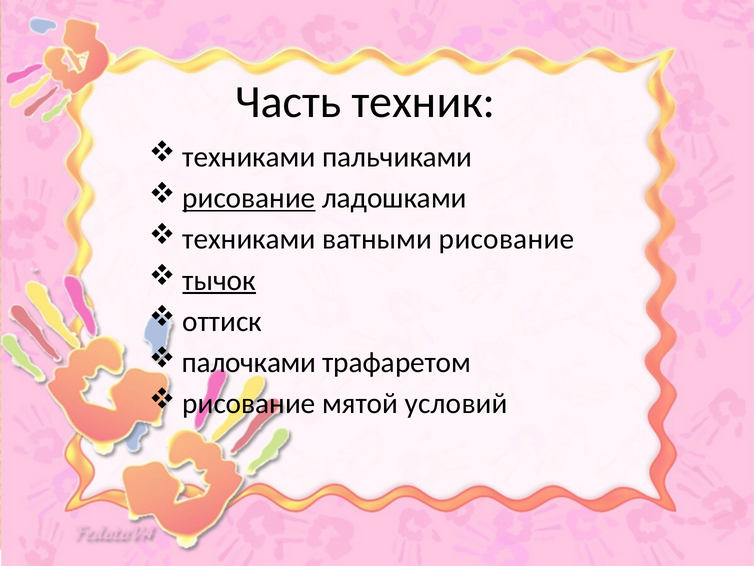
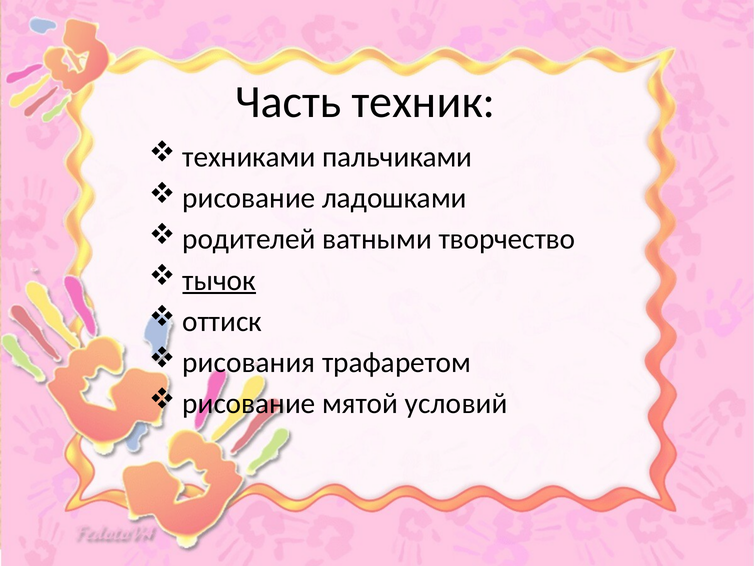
рисование at (249, 198) underline: present -> none
техниками at (249, 239): техниками -> родителей
ватными рисование: рисование -> творчество
палочками: палочками -> рисования
